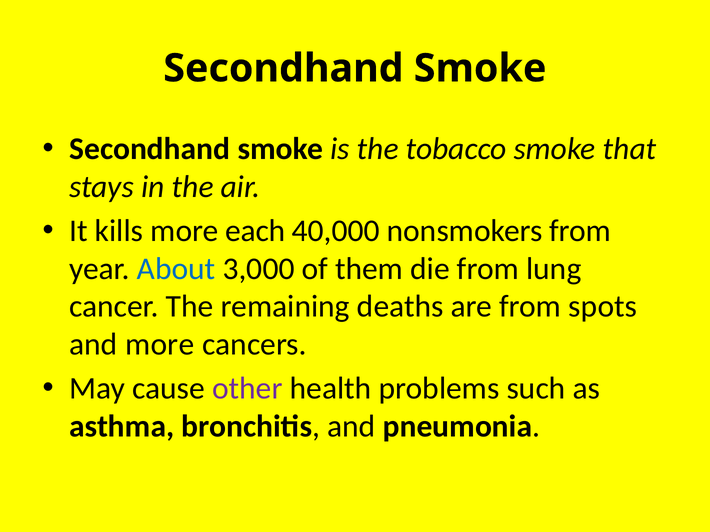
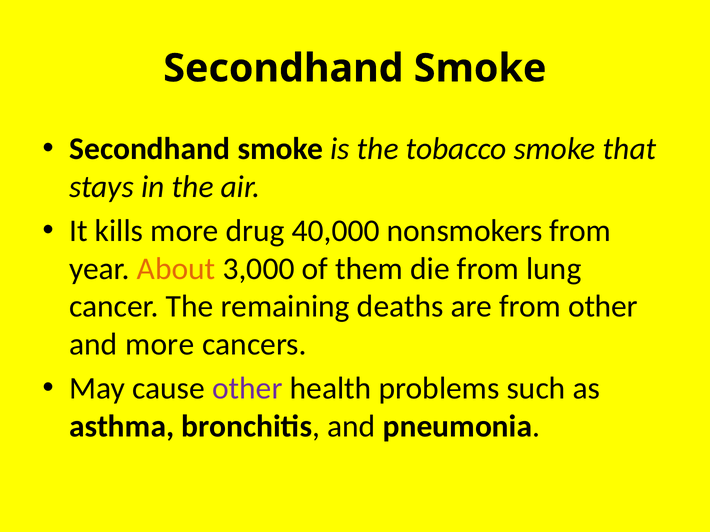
each: each -> drug
About colour: blue -> orange
from spots: spots -> other
